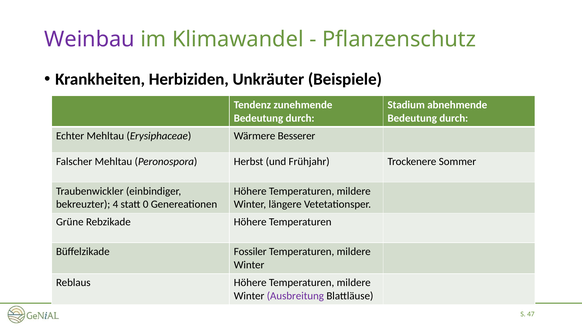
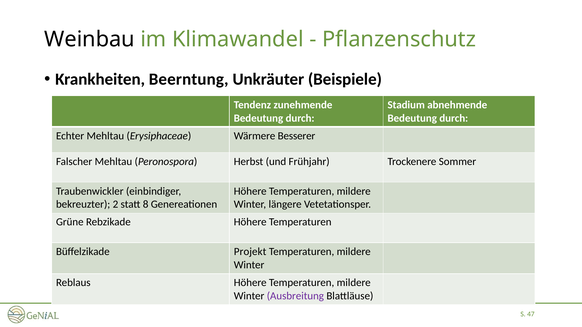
Weinbau colour: purple -> black
Herbiziden: Herbiziden -> Beerntung
4: 4 -> 2
0: 0 -> 8
Fossiler: Fossiler -> Projekt
